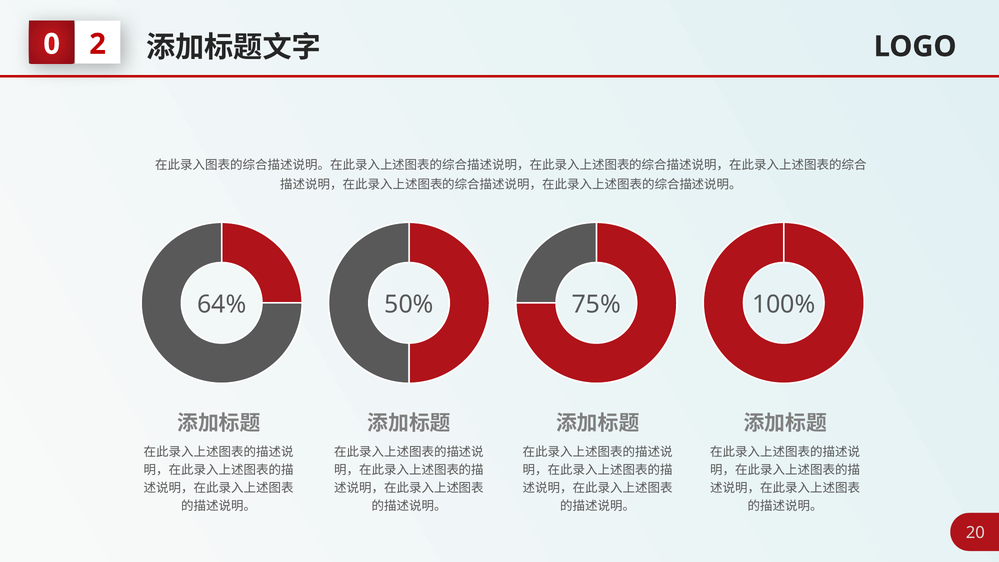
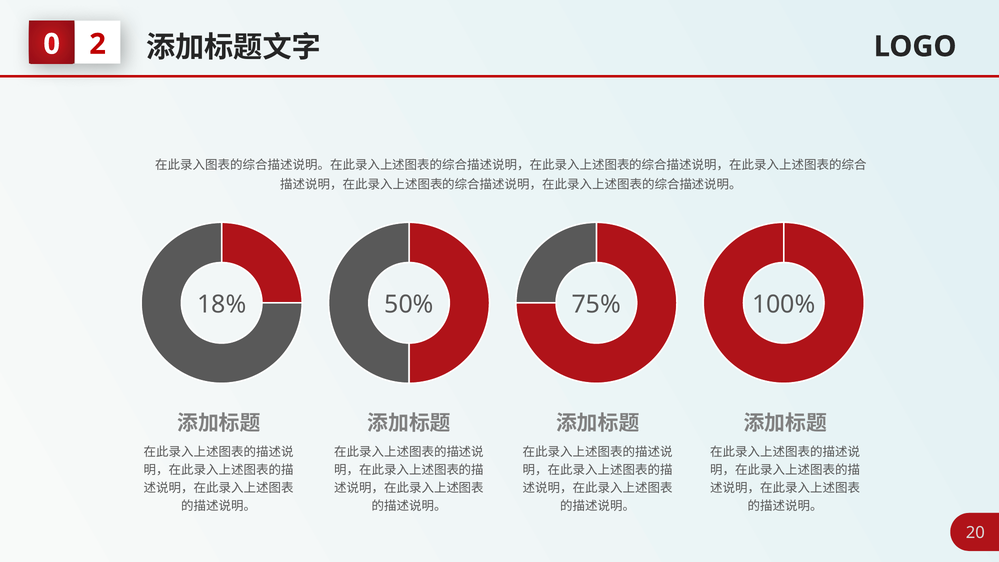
64%: 64% -> 18%
